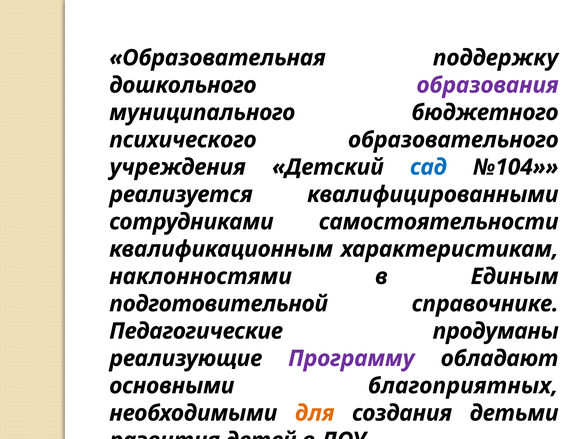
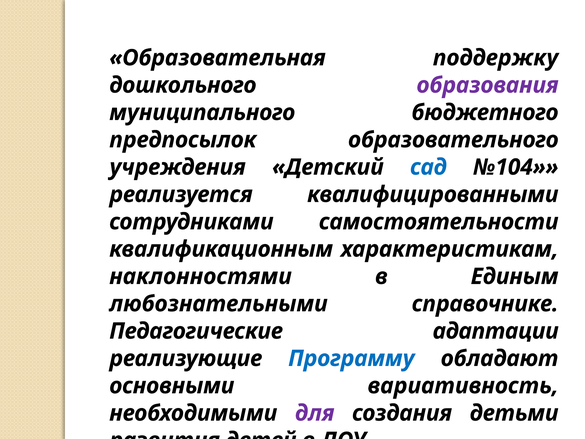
психического: психического -> предпосылок
подготовительной: подготовительной -> любознательными
продуманы: продуманы -> адаптации
Программу colour: purple -> blue
благоприятных: благоприятных -> вариативность
для colour: orange -> purple
